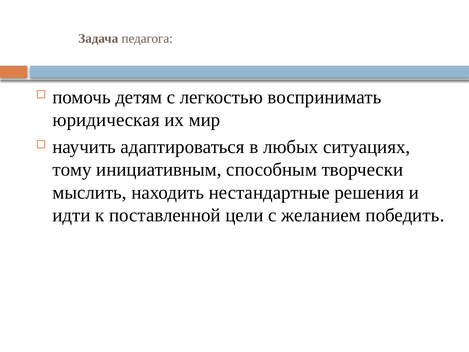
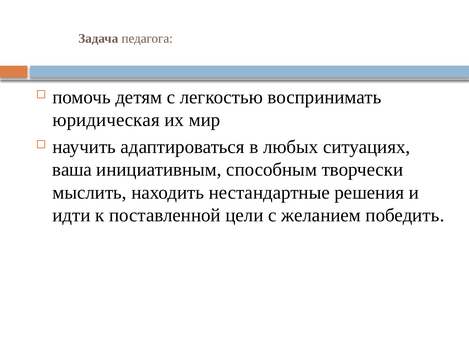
тому: тому -> ваша
